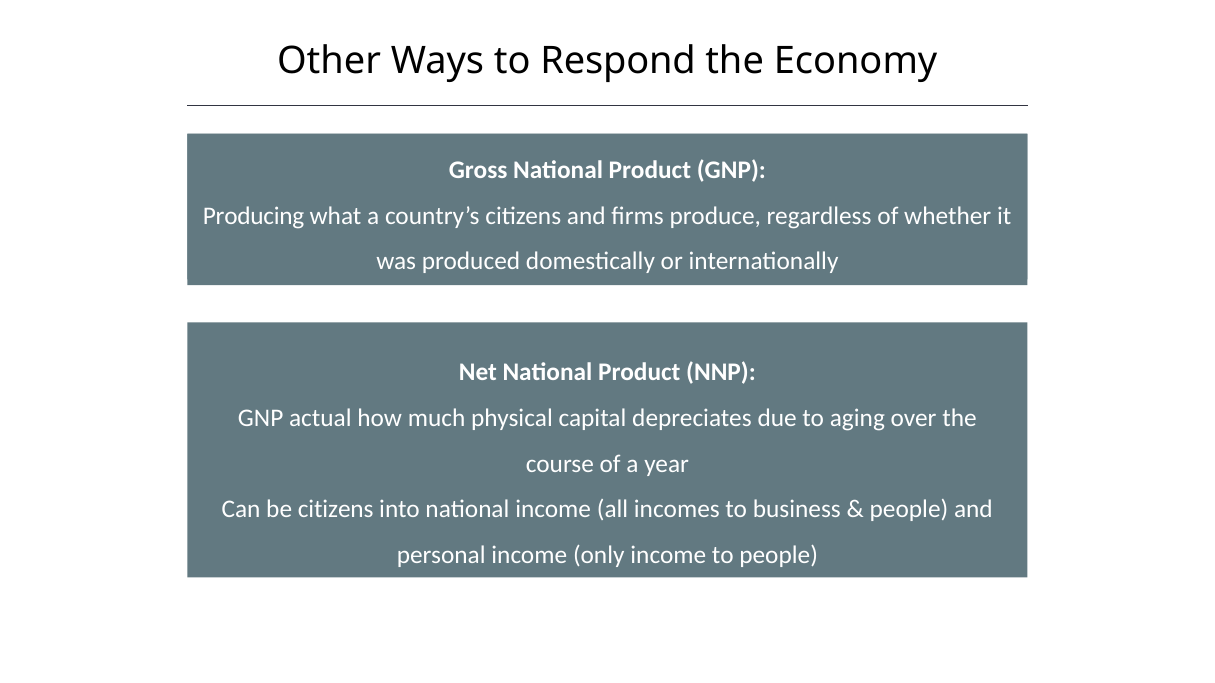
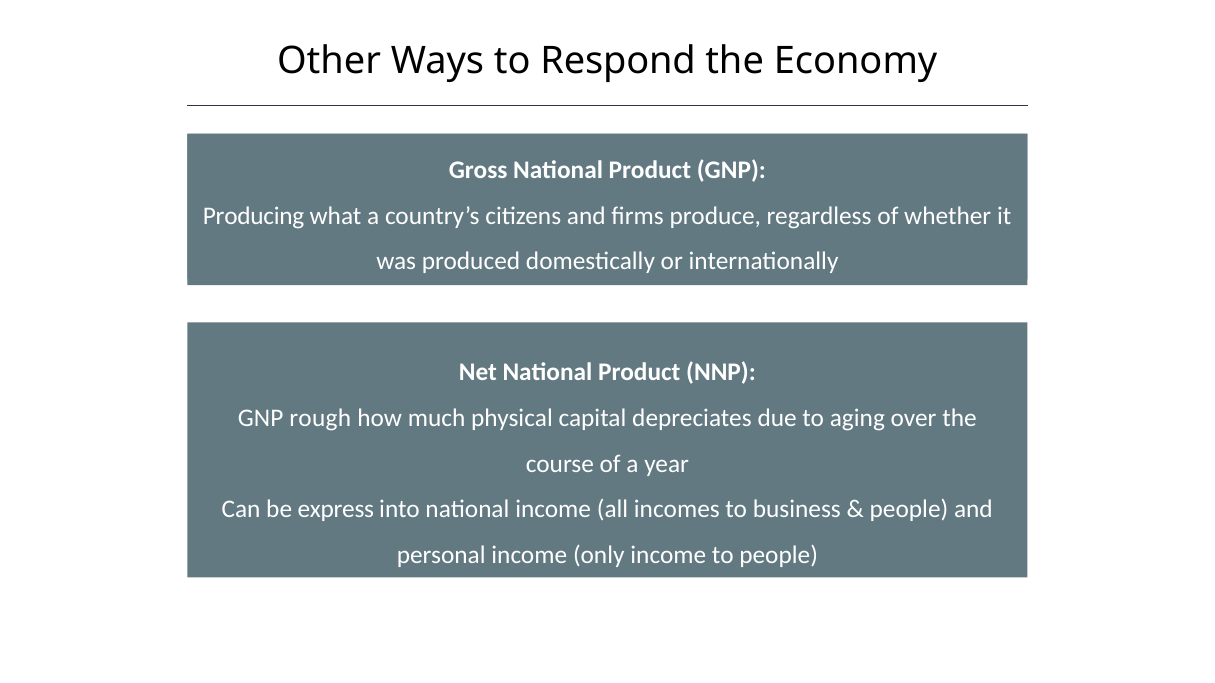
actual: actual -> rough
be citizens: citizens -> express
